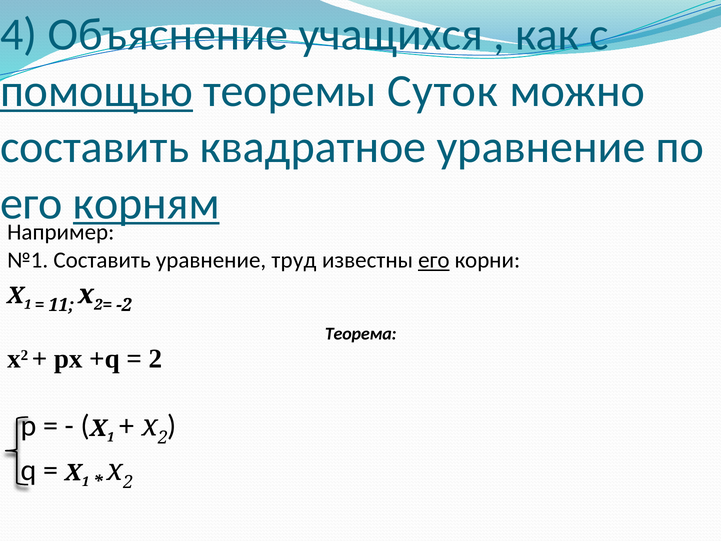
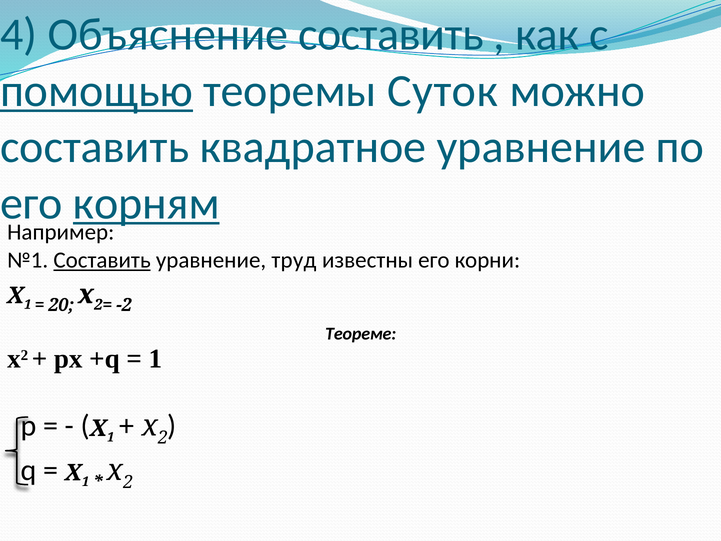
Объяснение учащихся: учащихся -> составить
Составить at (102, 260) underline: none -> present
его at (434, 260) underline: present -> none
11: 11 -> 20
Теорема: Теорема -> Теореме
2 at (155, 359): 2 -> 1
